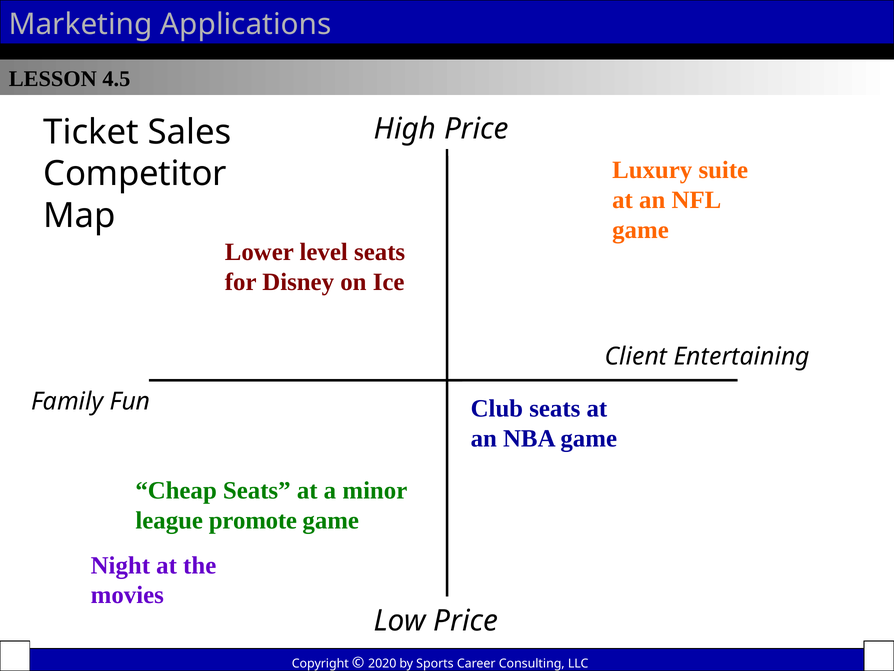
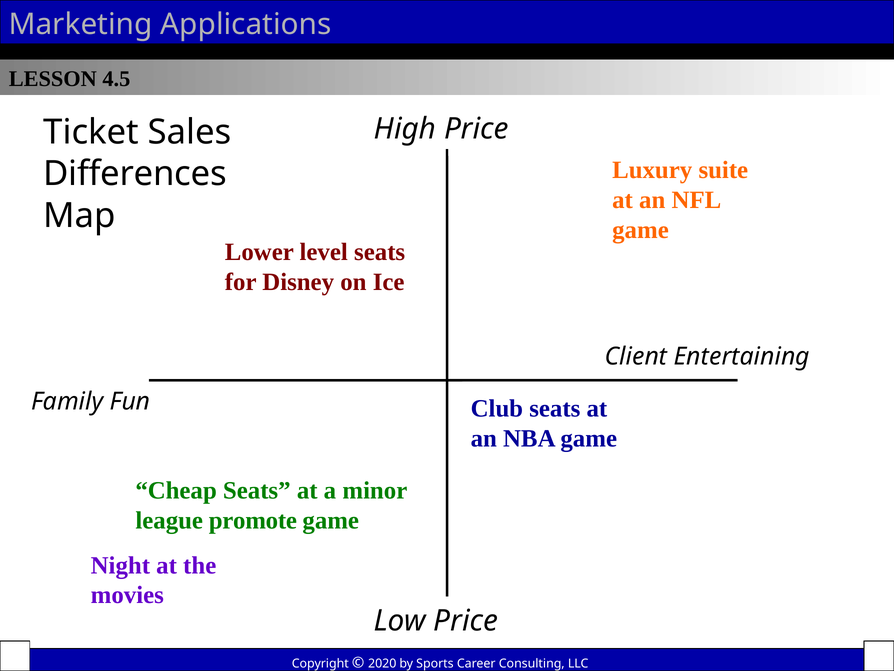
Competitor: Competitor -> Differences
